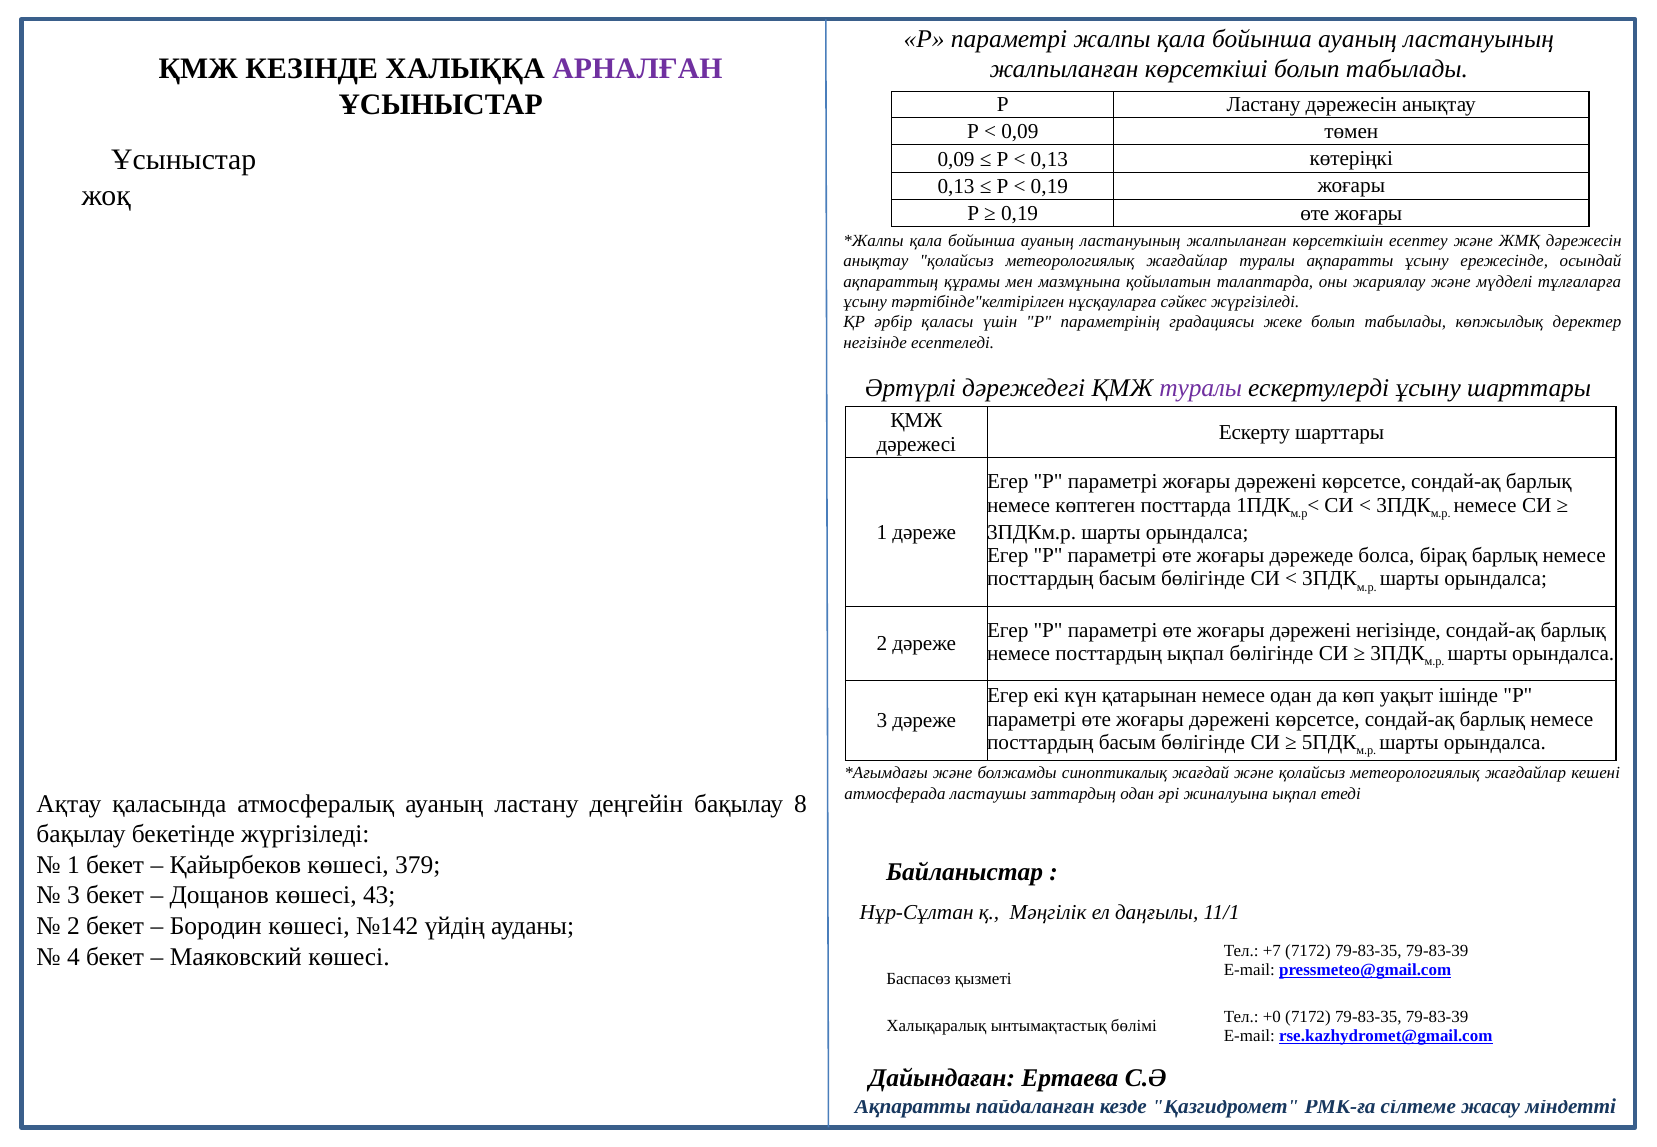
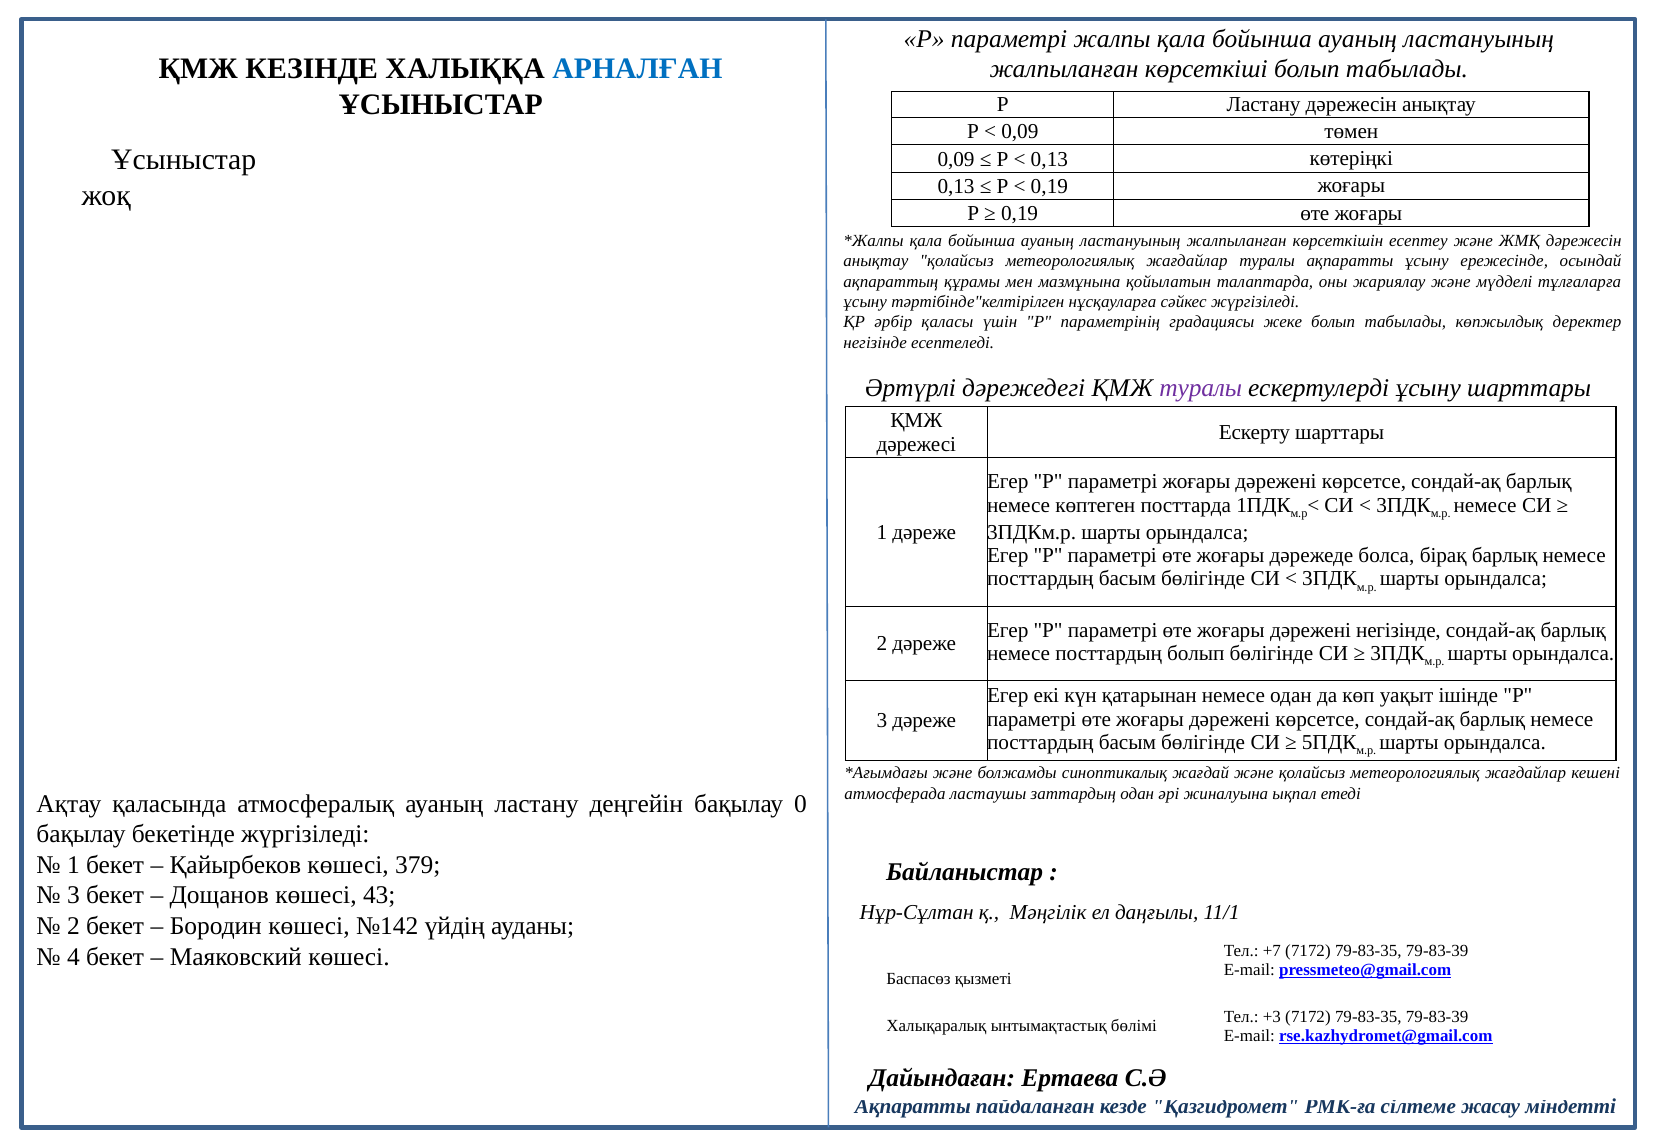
АРНАЛҒАН colour: purple -> blue
посттардың ықпал: ықпал -> болып
8: 8 -> 0
+0: +0 -> +3
